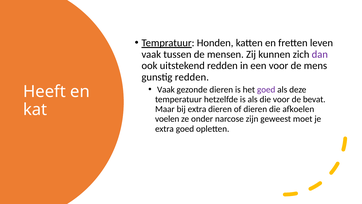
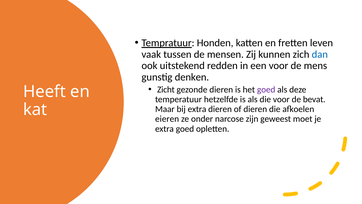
dan colour: purple -> blue
gunstig redden: redden -> denken
Vaak at (166, 89): Vaak -> Zicht
voelen: voelen -> eieren
